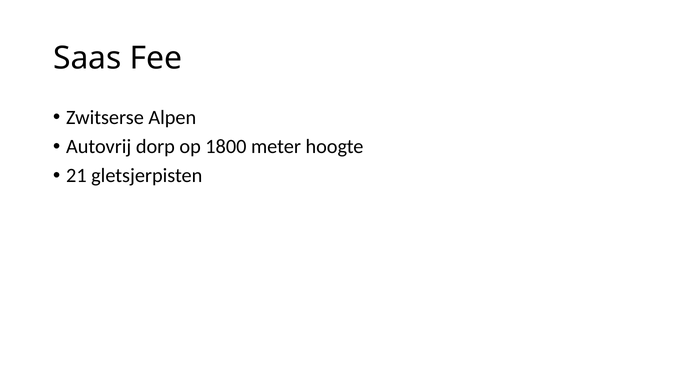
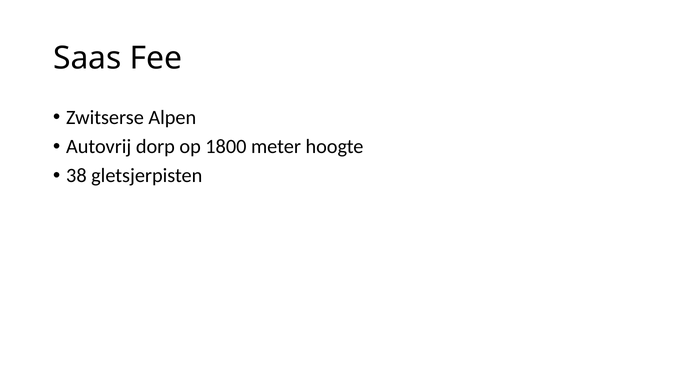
21: 21 -> 38
